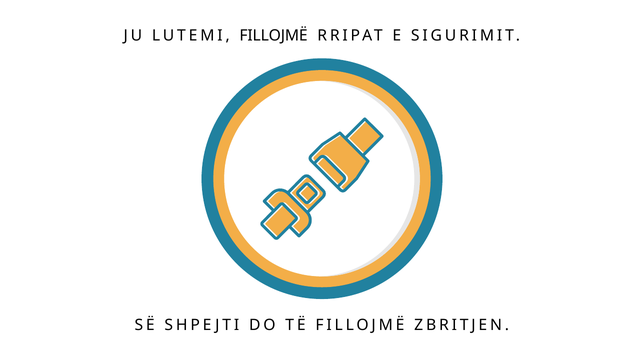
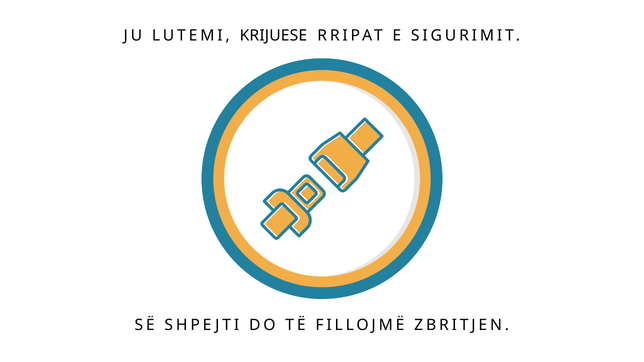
LUTEMI FILLOJMË: FILLOJMË -> KRIJUESE
